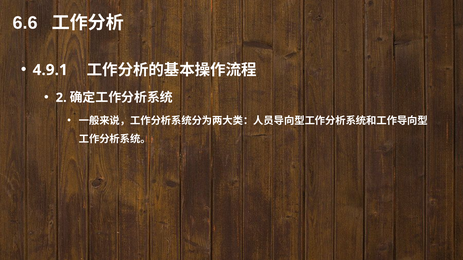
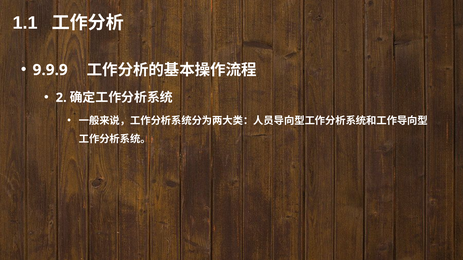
6.6: 6.6 -> 1.1
4.9.1: 4.9.1 -> 9.9.9
